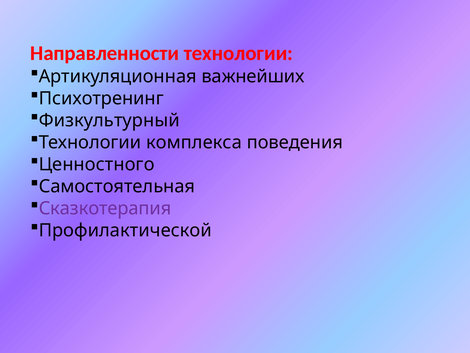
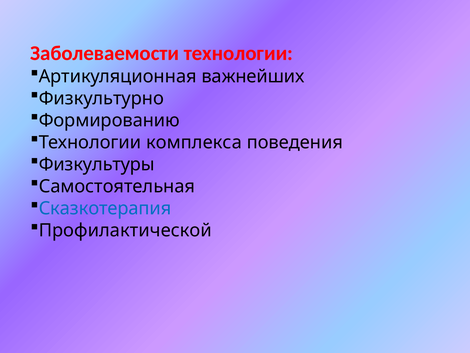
Направленности: Направленности -> Заболеваемости
Психотренинг: Психотренинг -> Физкультурно
Физкультурный: Физкультурный -> Формированию
Ценностного: Ценностного -> Физкультуры
Сказкотерапия colour: purple -> blue
